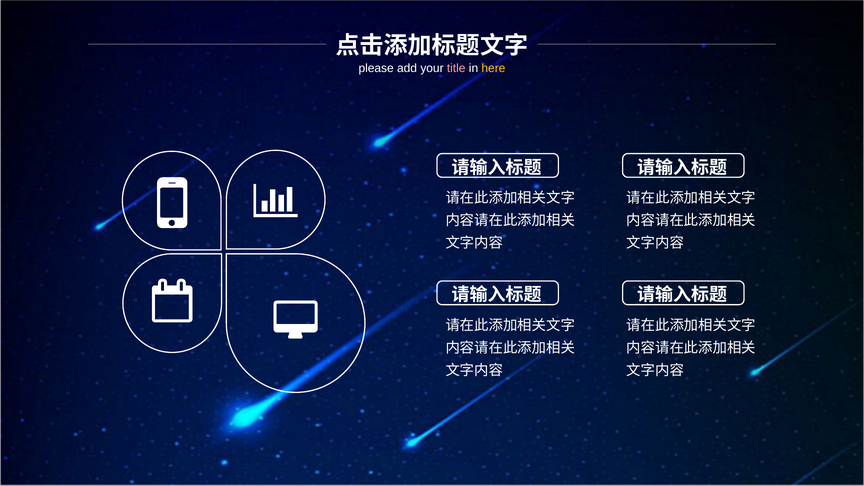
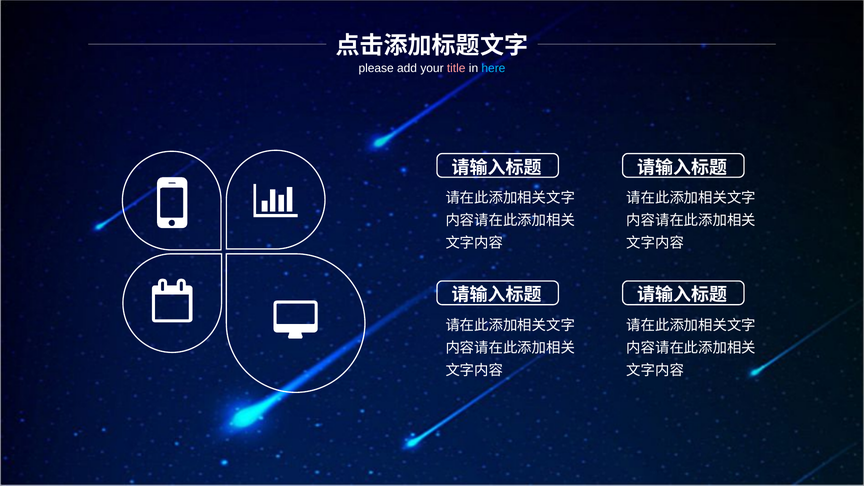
here colour: yellow -> light blue
